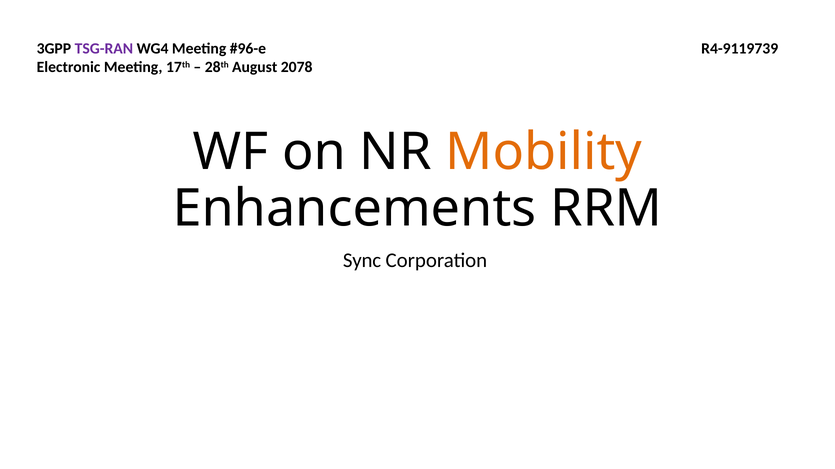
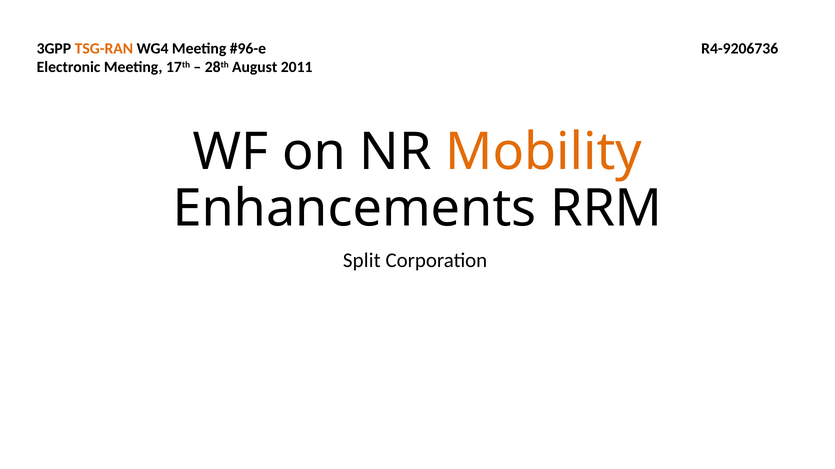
TSG-RAN colour: purple -> orange
R4-9119739: R4-9119739 -> R4-9206736
2078: 2078 -> 2011
Sync: Sync -> Split
